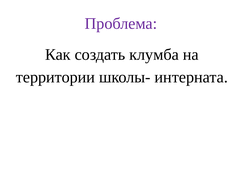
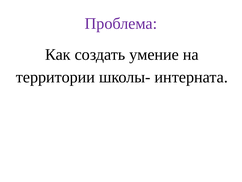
клумба: клумба -> умение
